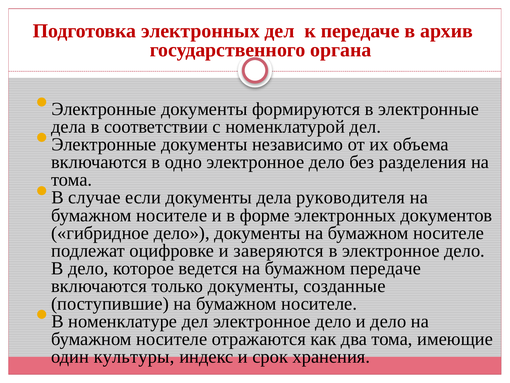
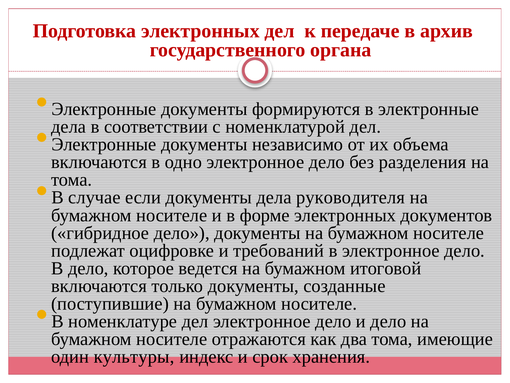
заверяются: заверяются -> требований
бумажном передаче: передаче -> итоговой
